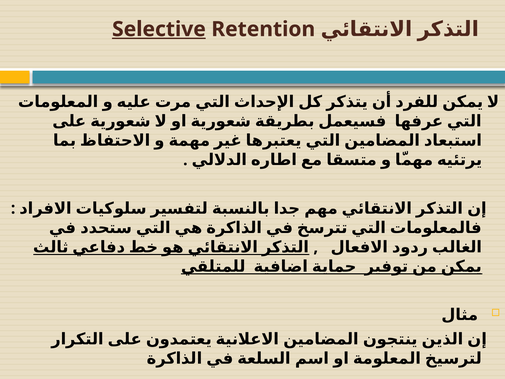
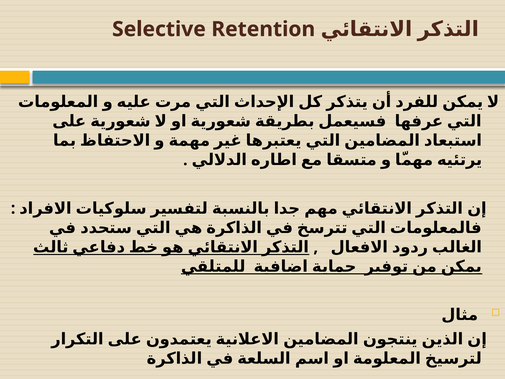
Selective underline: present -> none
